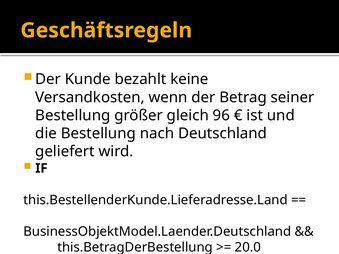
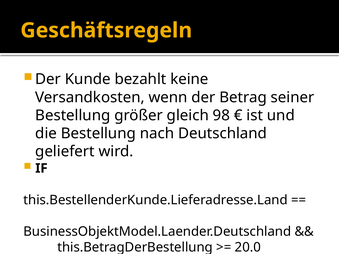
96: 96 -> 98
